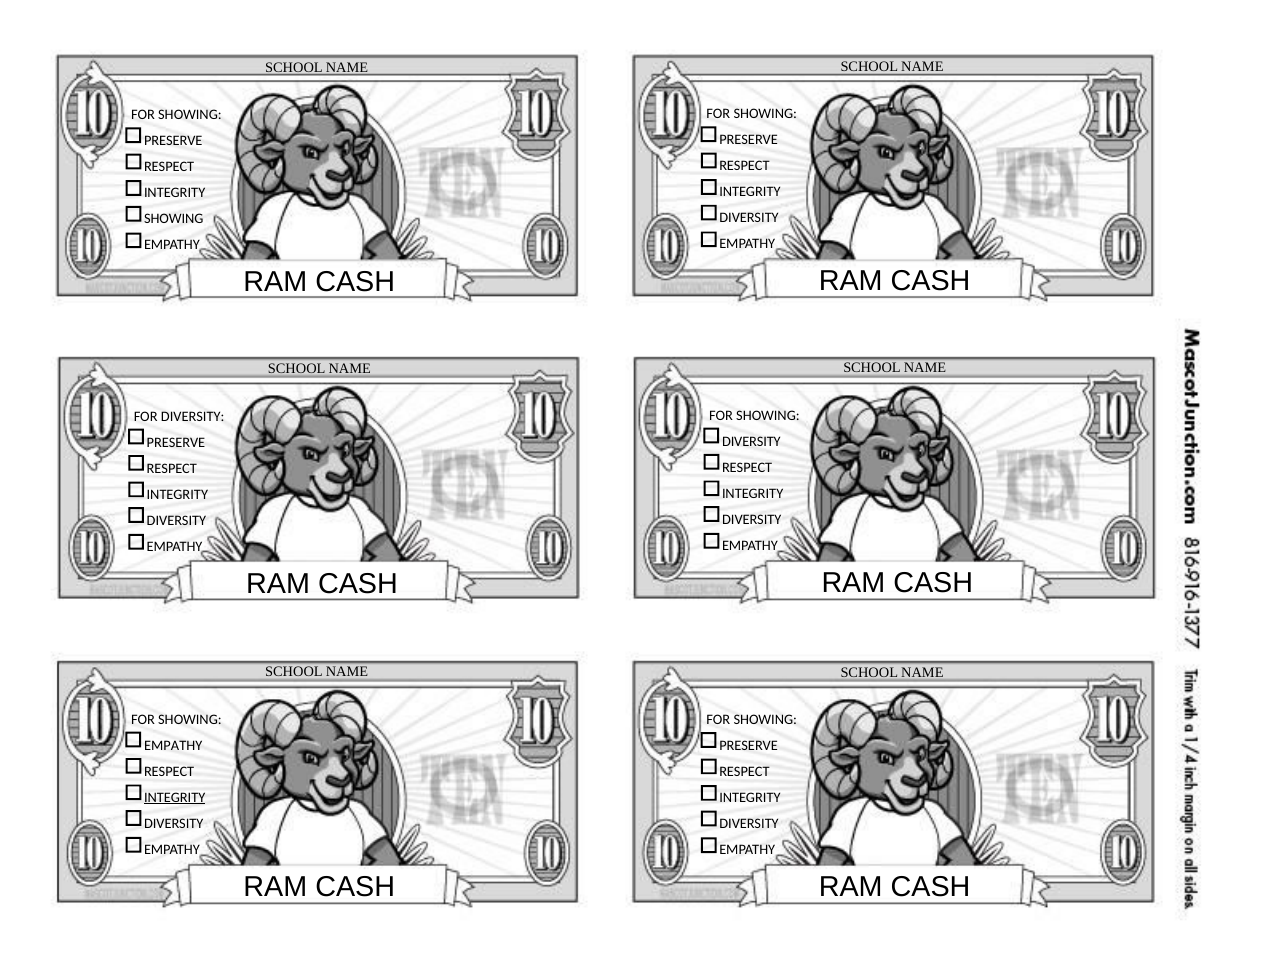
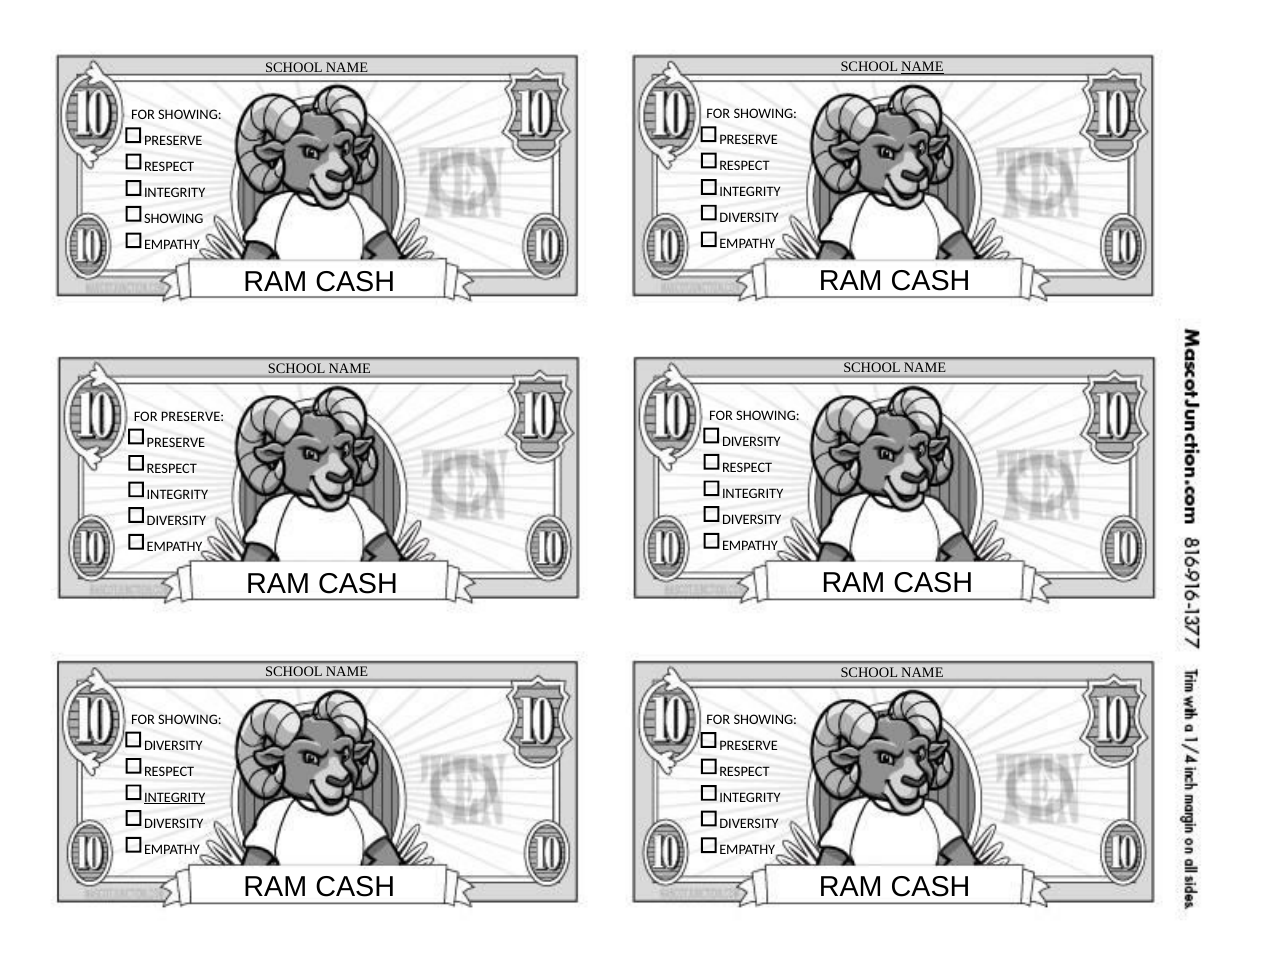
NAME at (922, 67) underline: none -> present
FOR DIVERSITY: DIVERSITY -> PRESERVE
EMPATHY at (173, 745): EMPATHY -> DIVERSITY
